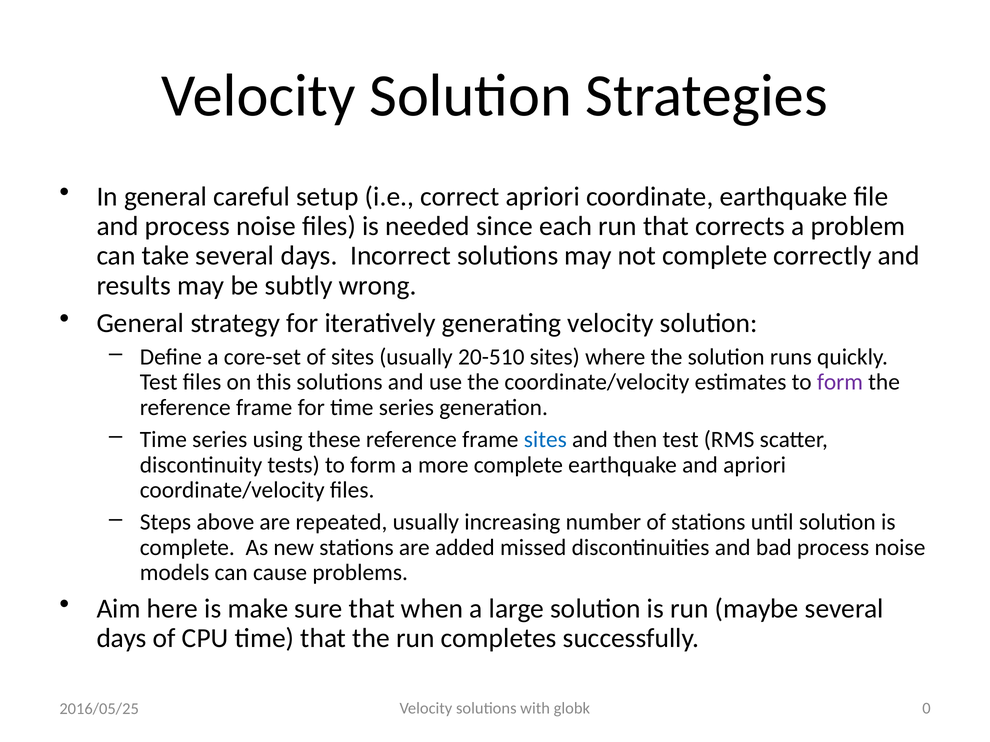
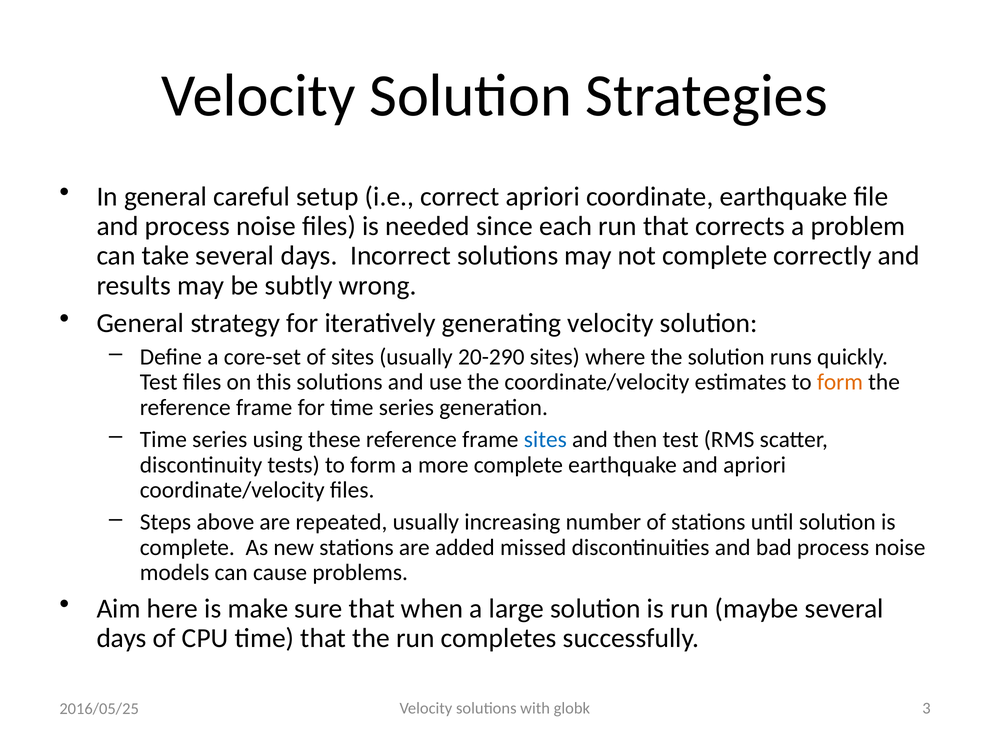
20-510: 20-510 -> 20-290
form at (840, 382) colour: purple -> orange
0: 0 -> 3
